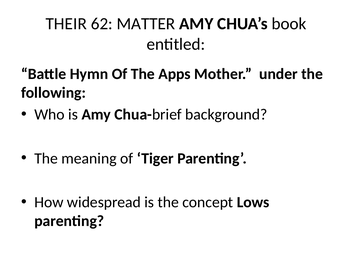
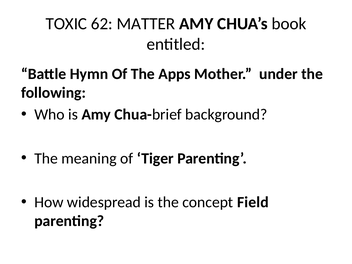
THEIR: THEIR -> TOXIC
Lows: Lows -> Field
